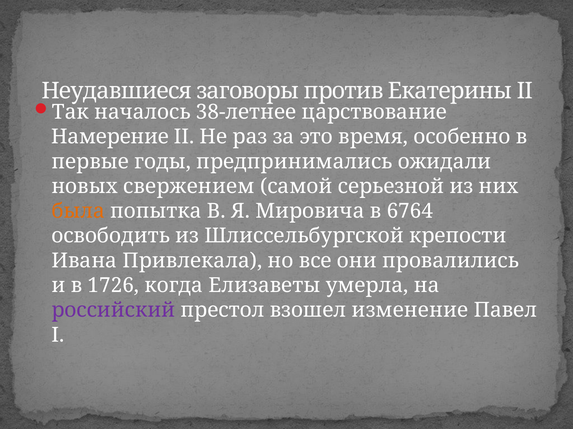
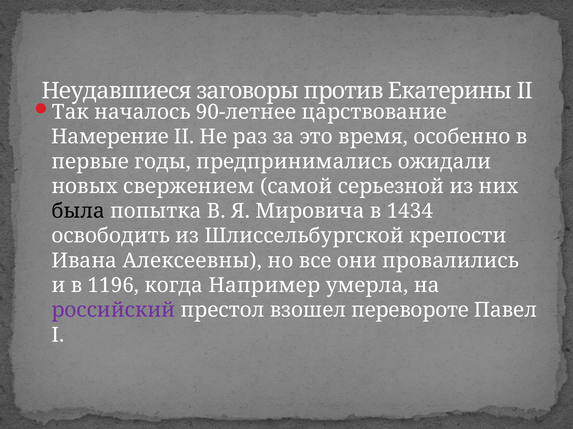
38-летнее: 38-летнее -> 90-летнее
была colour: orange -> black
6764: 6764 -> 1434
Привлекала: Привлекала -> Алексеевны
1726: 1726 -> 1196
Елизаветы: Елизаветы -> Например
изменение: изменение -> перевороте
